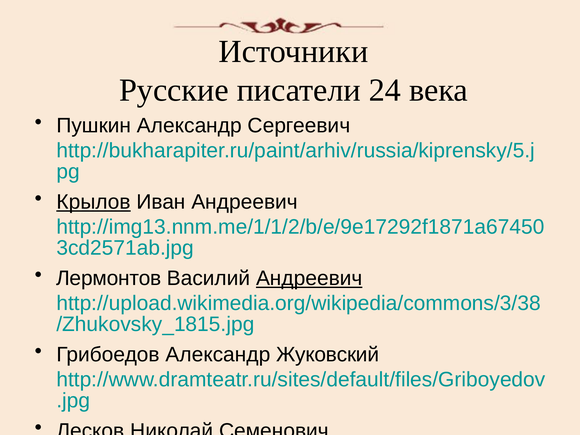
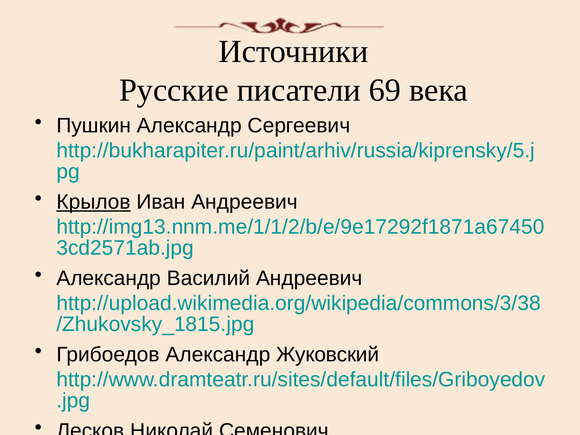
24: 24 -> 69
Лермонтов at (109, 278): Лермонтов -> Александр
Андреевич at (309, 278) underline: present -> none
